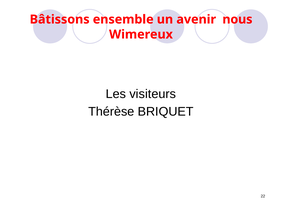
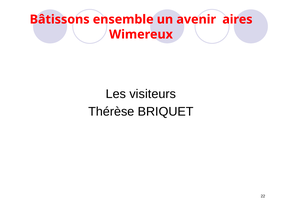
nous: nous -> aires
